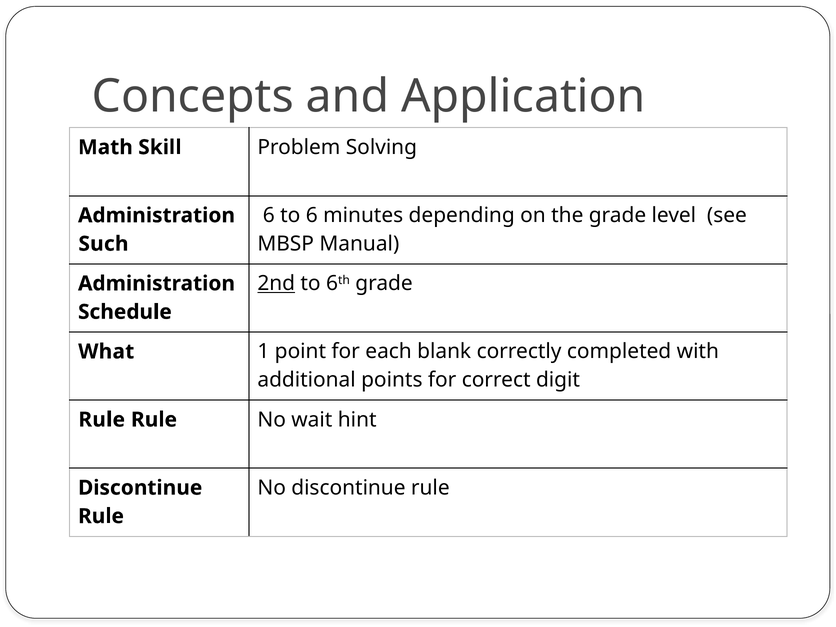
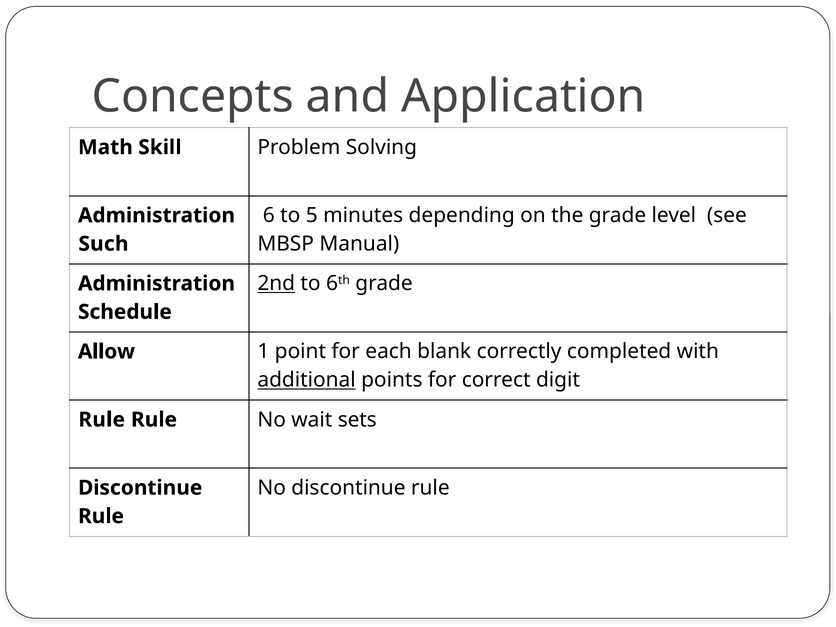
to 6: 6 -> 5
What: What -> Allow
additional underline: none -> present
hint: hint -> sets
